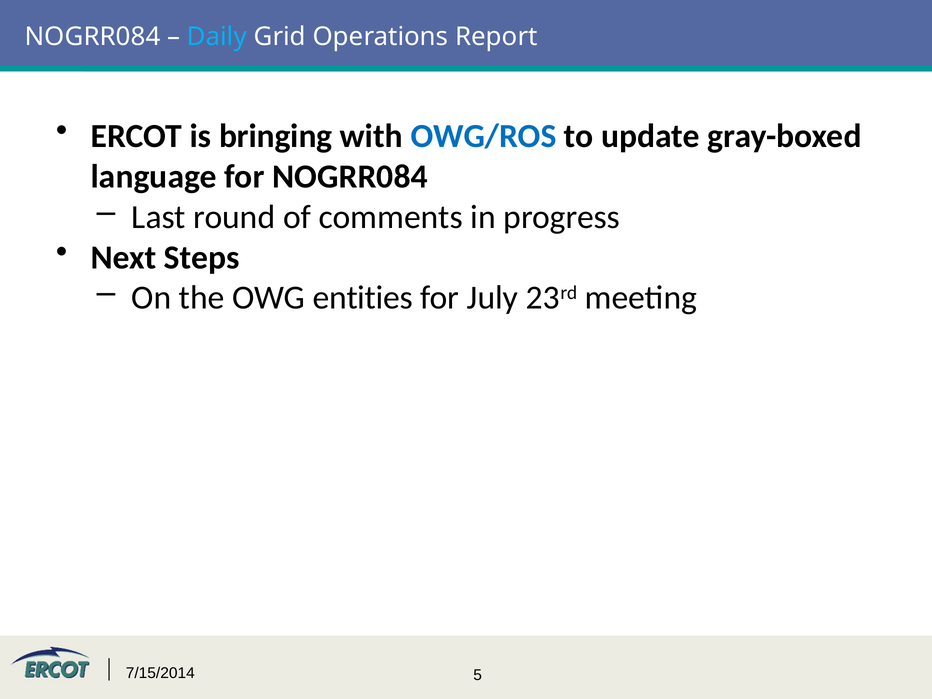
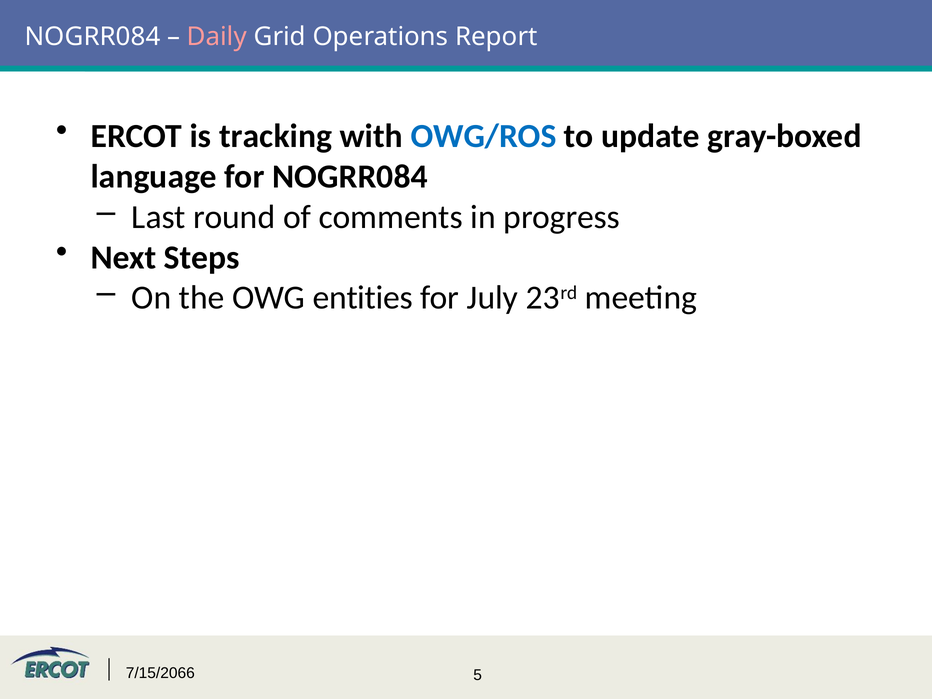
Daily colour: light blue -> pink
bringing: bringing -> tracking
7/15/2014: 7/15/2014 -> 7/15/2066
